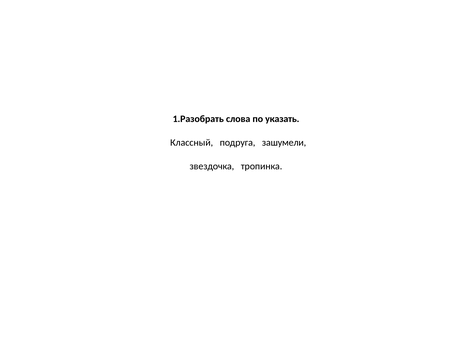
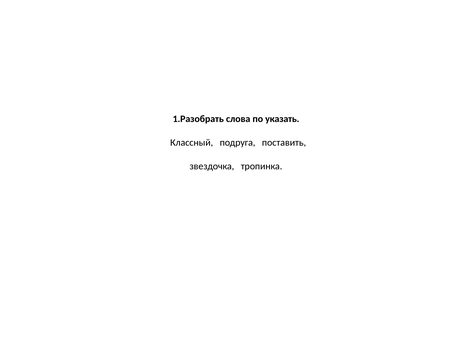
зашумели: зашумели -> поставить
